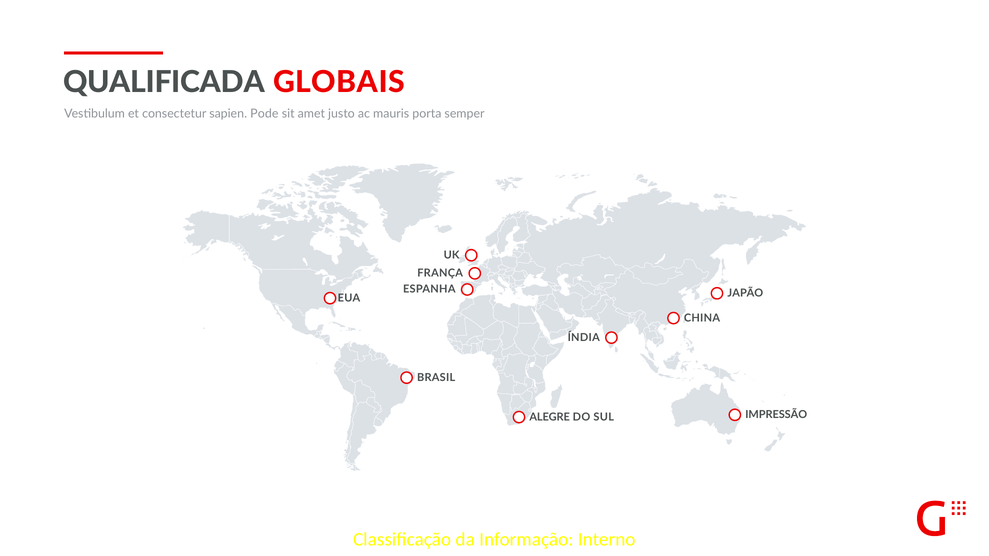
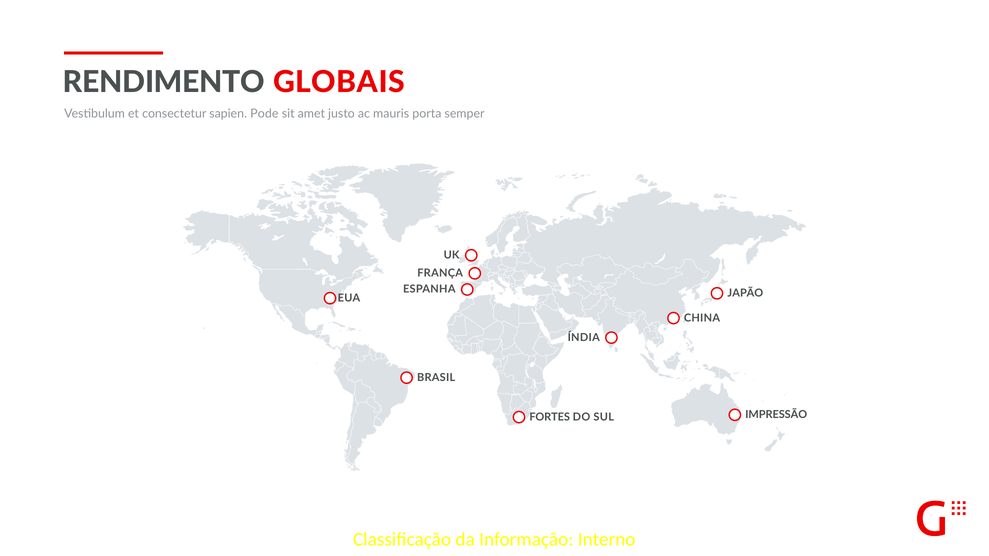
QUALIFICADA: QUALIFICADA -> RENDIMENTO
ALEGRE: ALEGRE -> FORTES
